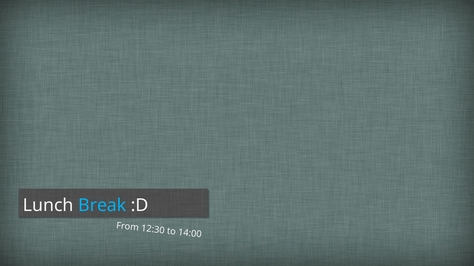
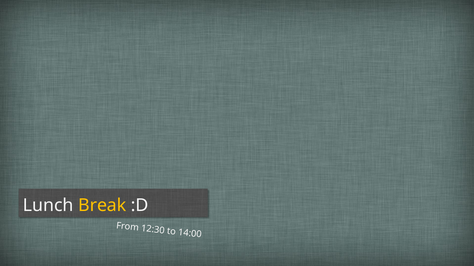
Break colour: light blue -> yellow
